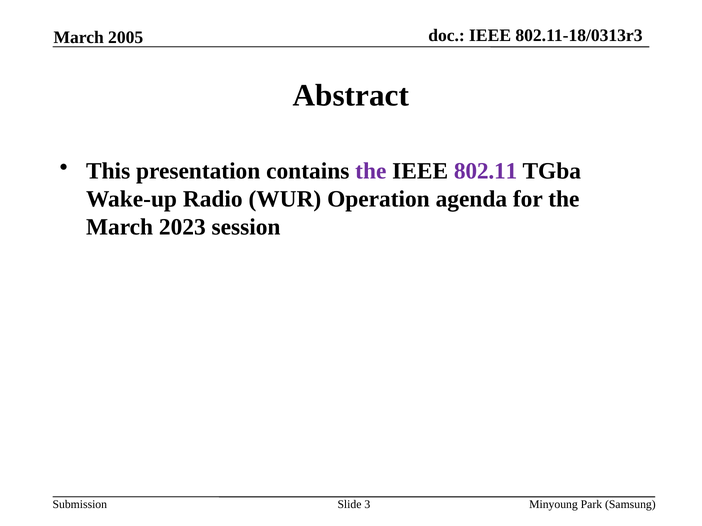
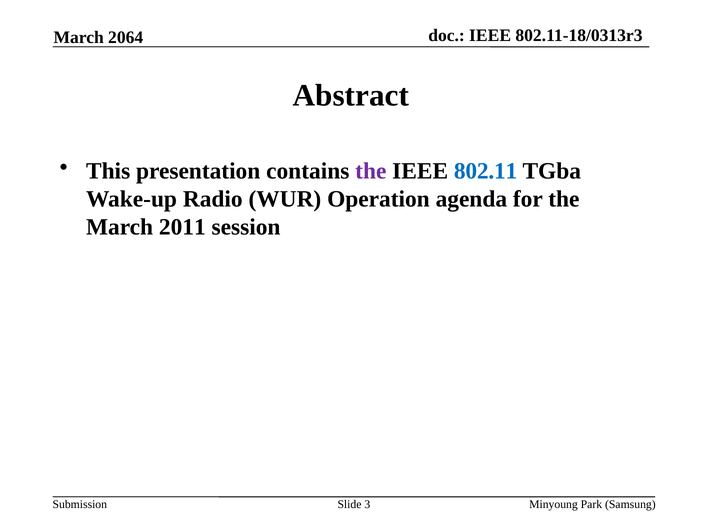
2005: 2005 -> 2064
802.11 colour: purple -> blue
2023: 2023 -> 2011
